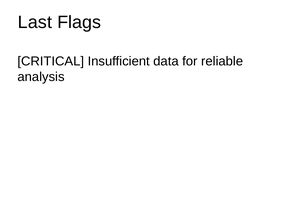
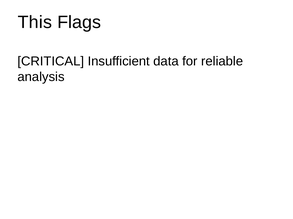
Last: Last -> This
